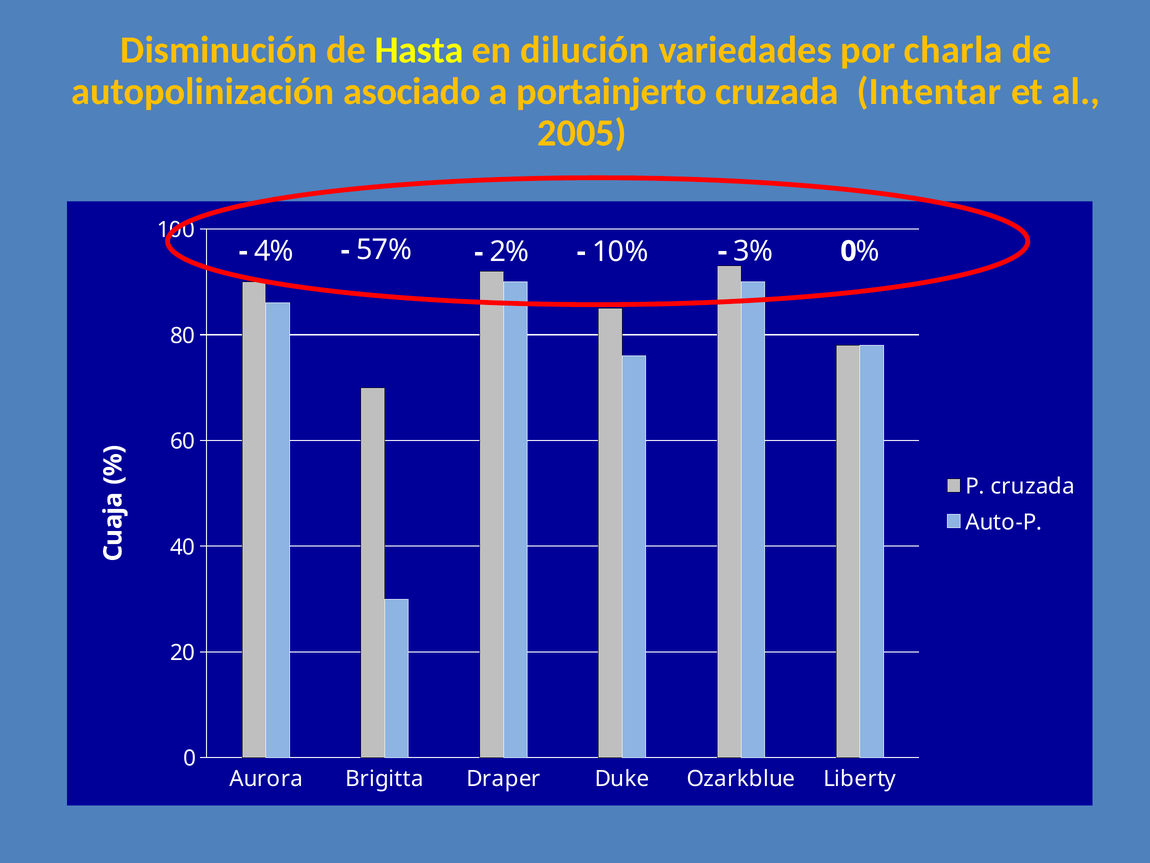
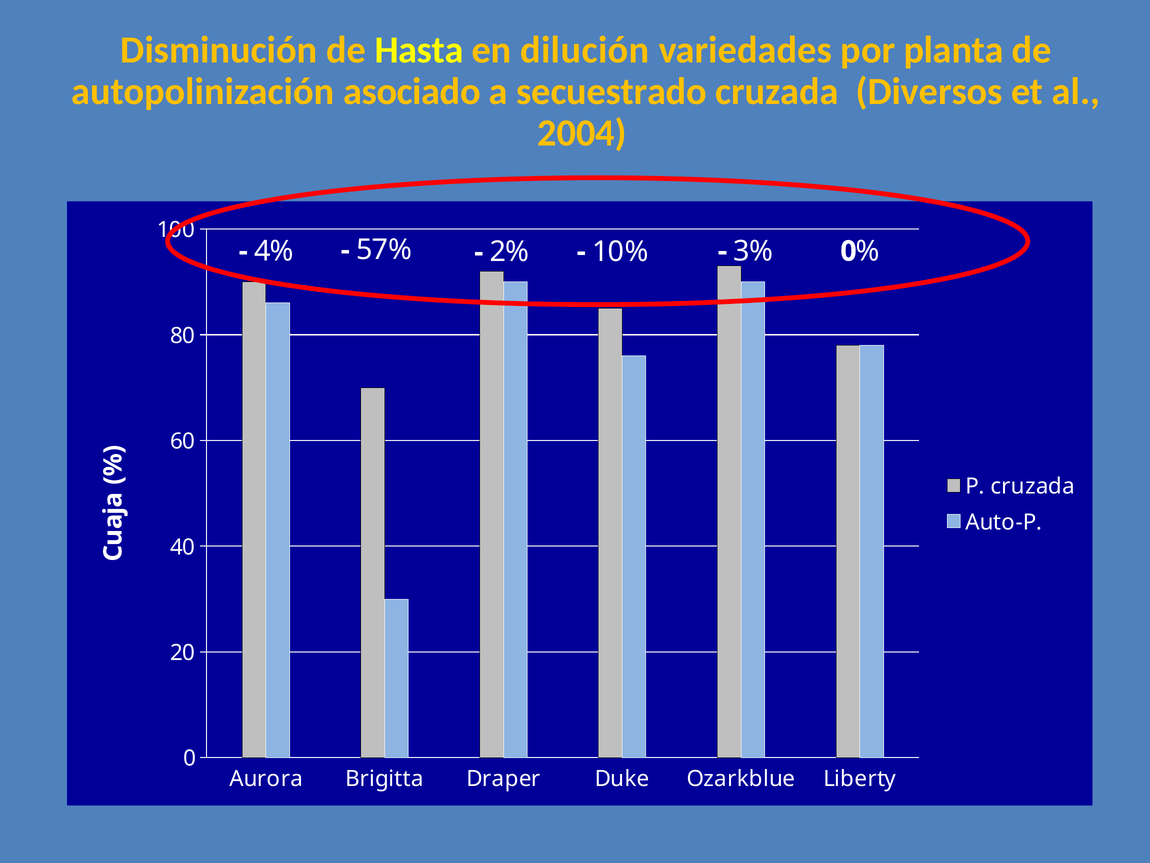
charla: charla -> planta
portainjerto: portainjerto -> secuestrado
Intentar: Intentar -> Diversos
2005: 2005 -> 2004
